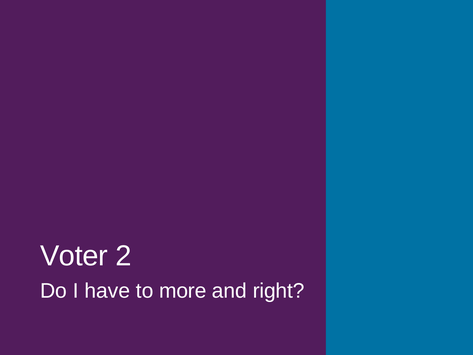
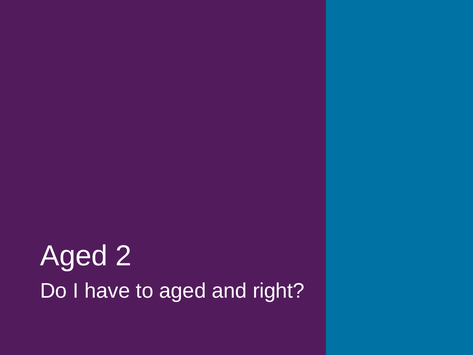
Voter at (74, 256): Voter -> Aged
to more: more -> aged
